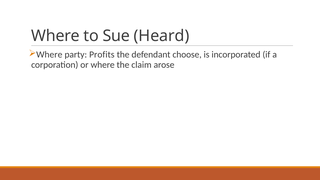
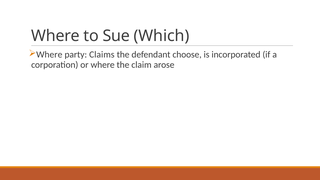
Heard: Heard -> Which
Profits: Profits -> Claims
